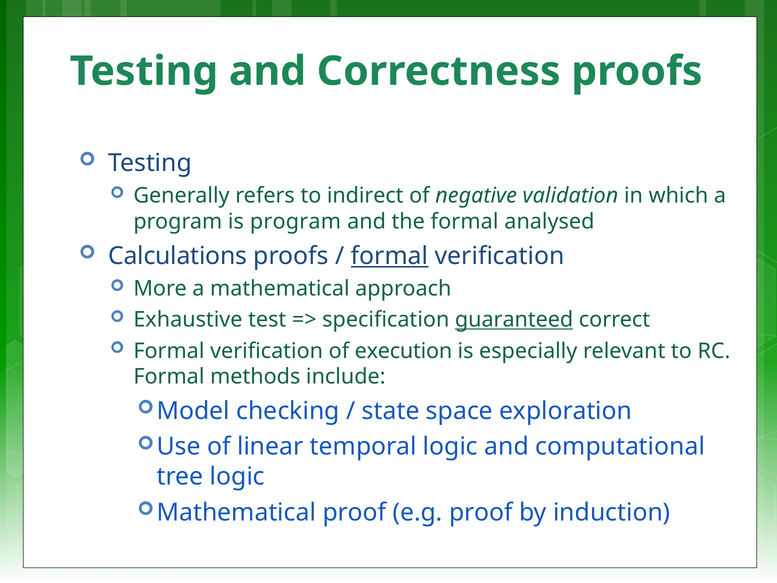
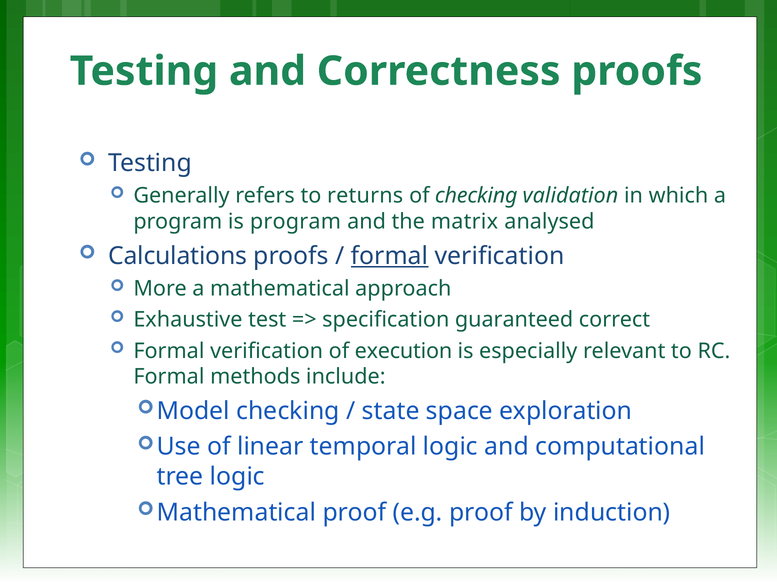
indirect: indirect -> returns
of negative: negative -> checking
the formal: formal -> matrix
guaranteed underline: present -> none
